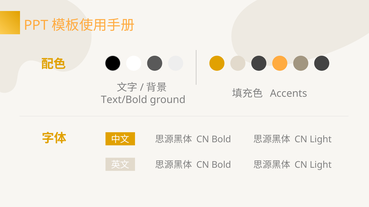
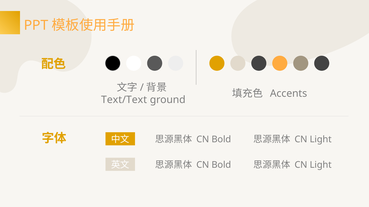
Text/Bold: Text/Bold -> Text/Text
